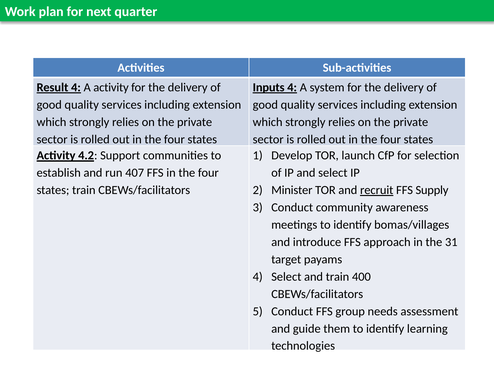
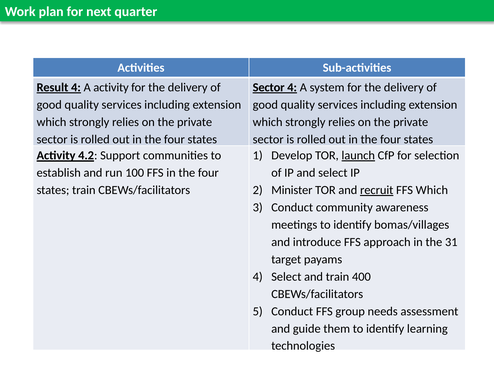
Inputs at (269, 88): Inputs -> Sector
launch underline: none -> present
407: 407 -> 100
FFS Supply: Supply -> Which
